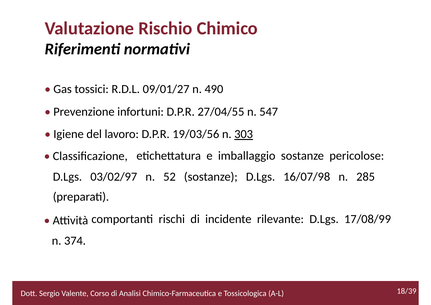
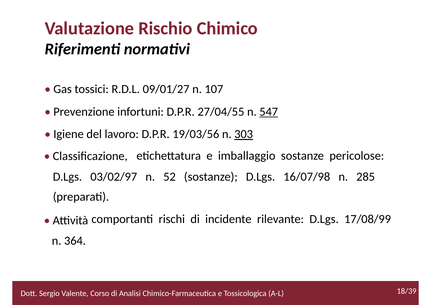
490: 490 -> 107
547 underline: none -> present
374: 374 -> 364
